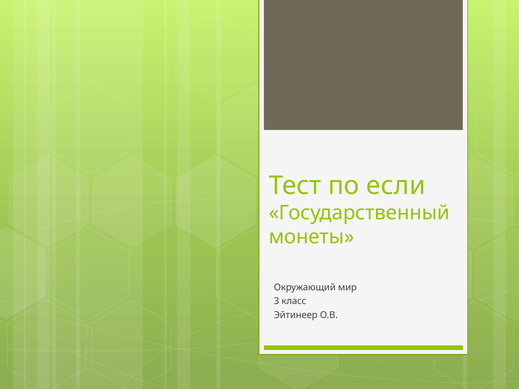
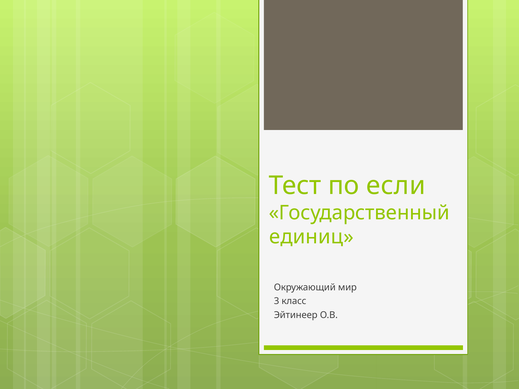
монеты: монеты -> единиц
